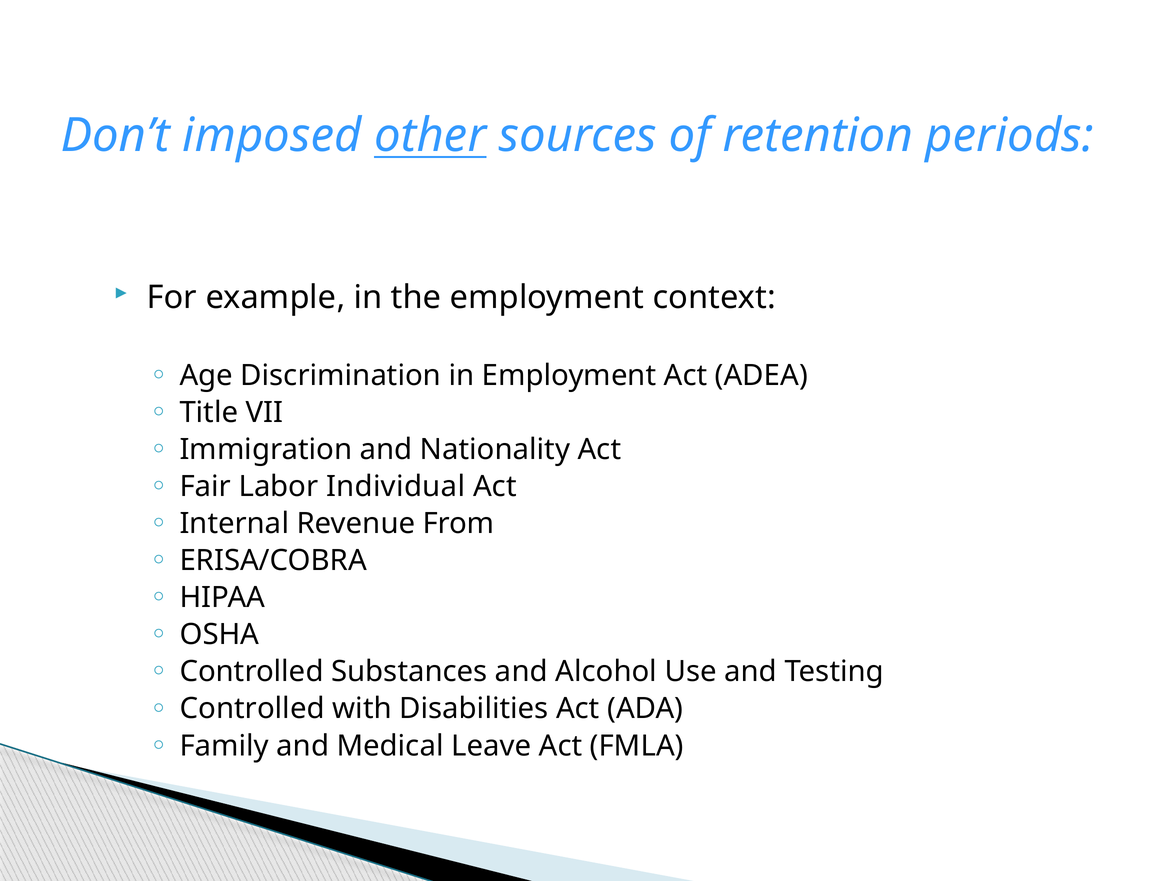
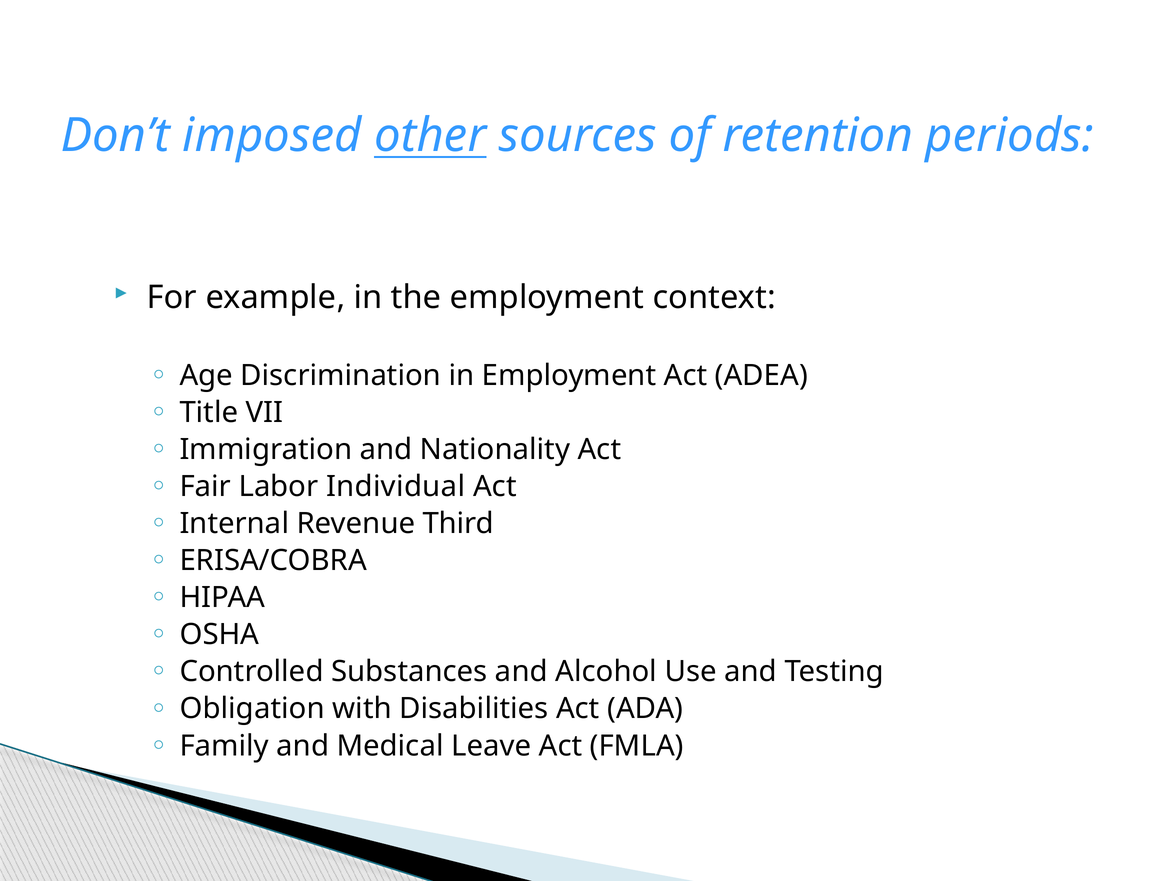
From: From -> Third
Controlled at (252, 709): Controlled -> Obligation
